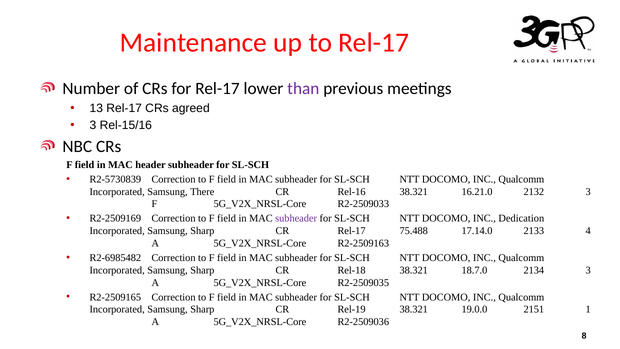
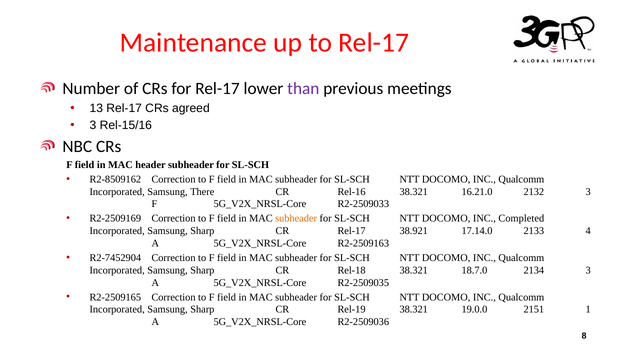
R2-5730839: R2-5730839 -> R2-8509162
subheader at (296, 218) colour: purple -> orange
Dedication: Dedication -> Completed
75.488: 75.488 -> 38.921
R2-6985482: R2-6985482 -> R2-7452904
